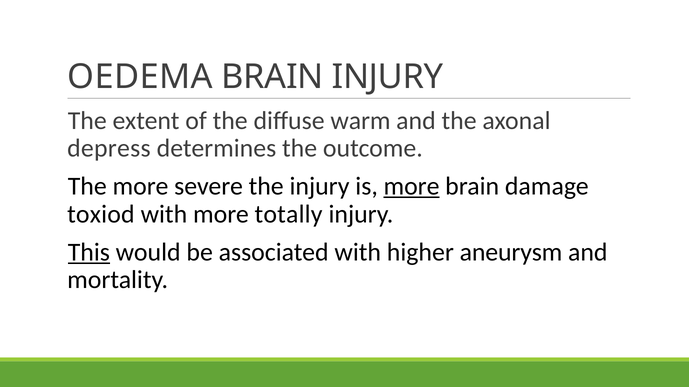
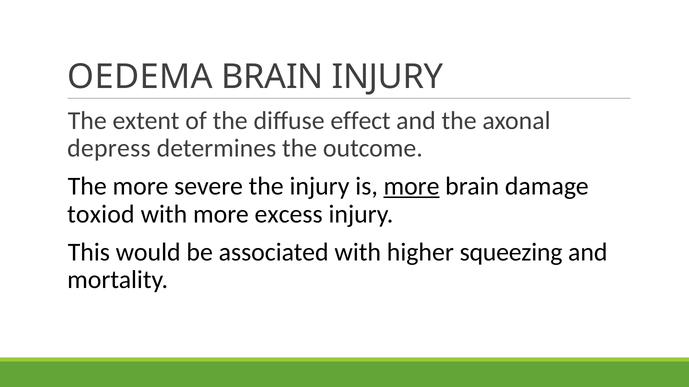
warm: warm -> effect
totally: totally -> excess
This underline: present -> none
aneurysm: aneurysm -> squeezing
